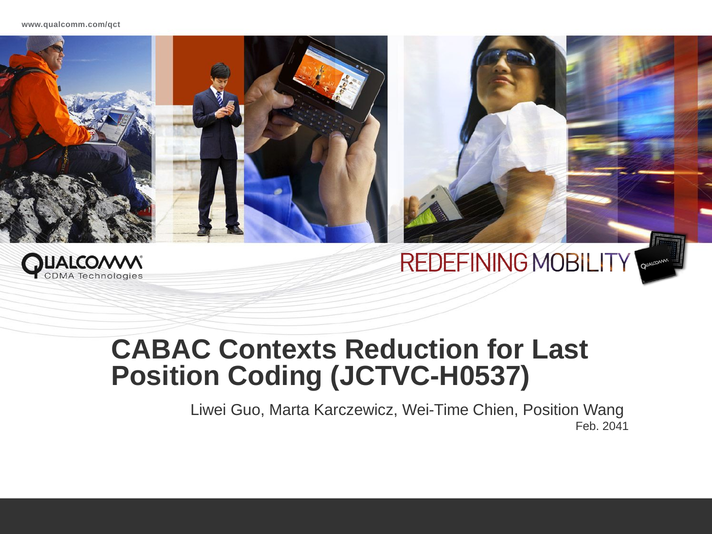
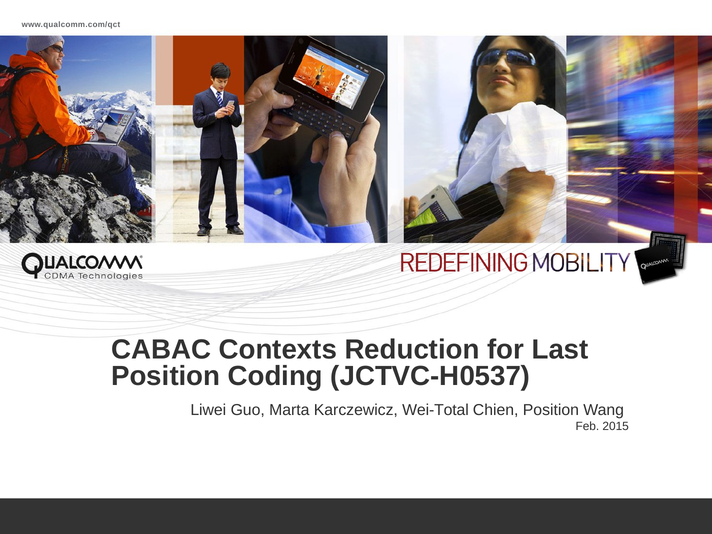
Wei-Time: Wei-Time -> Wei-Total
2041: 2041 -> 2015
